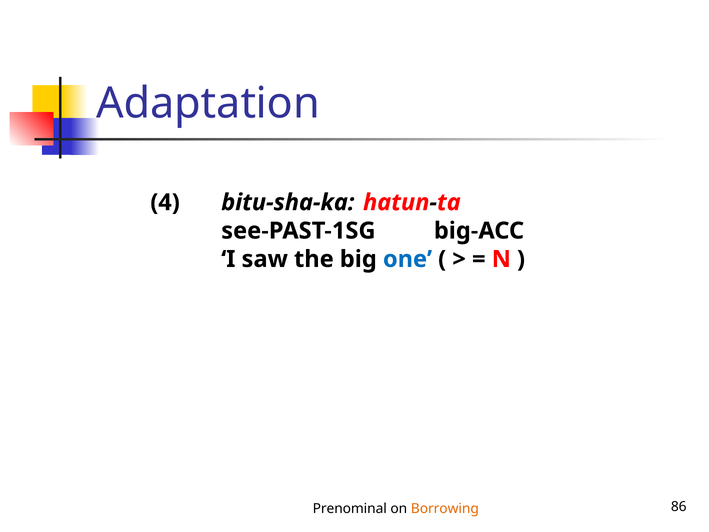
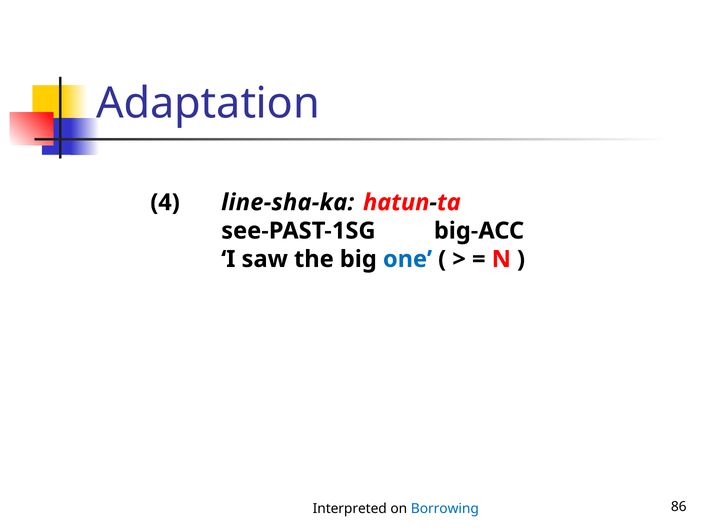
bitu-sha-ka: bitu-sha-ka -> line-sha-ka
Prenominal: Prenominal -> Interpreted
Borrowing colour: orange -> blue
